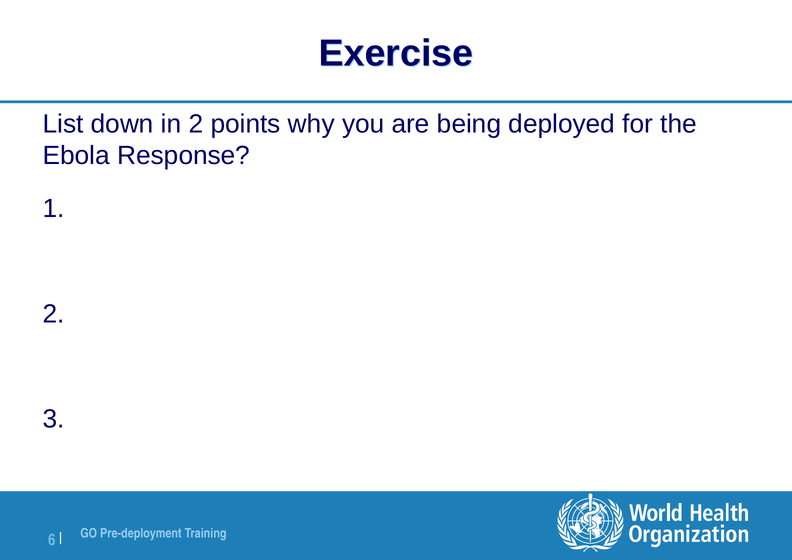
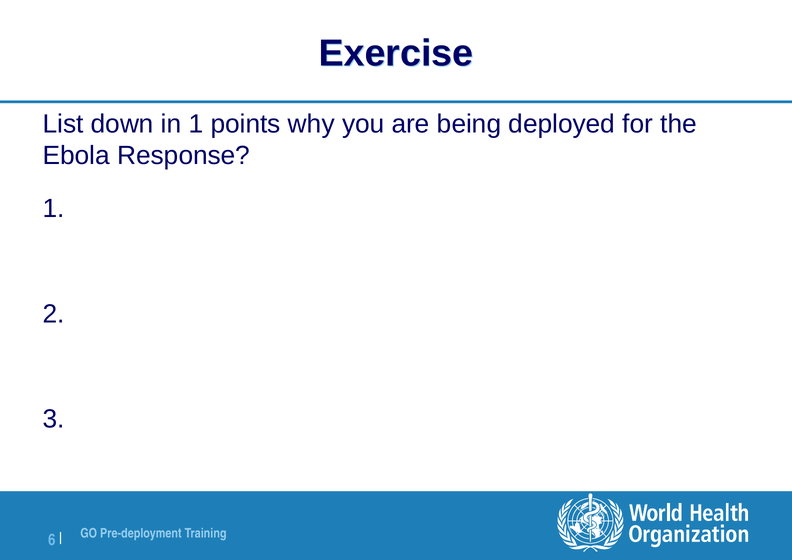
in 2: 2 -> 1
